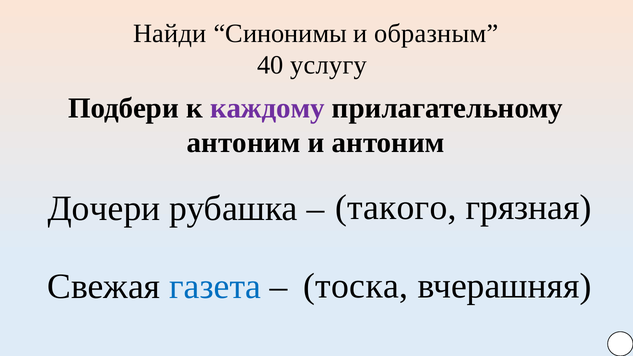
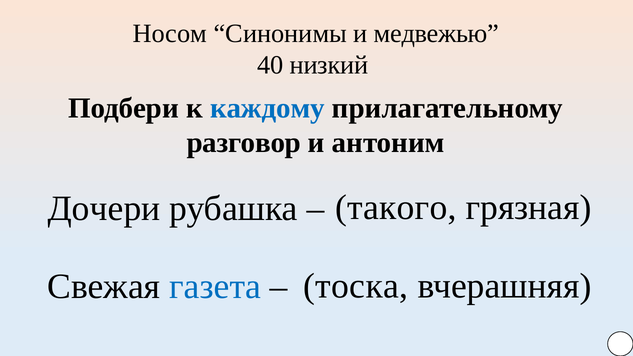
Найди: Найди -> Носом
образным: образным -> медвежью
услугу: услугу -> низкий
каждому colour: purple -> blue
антоним at (244, 143): антоним -> разговор
